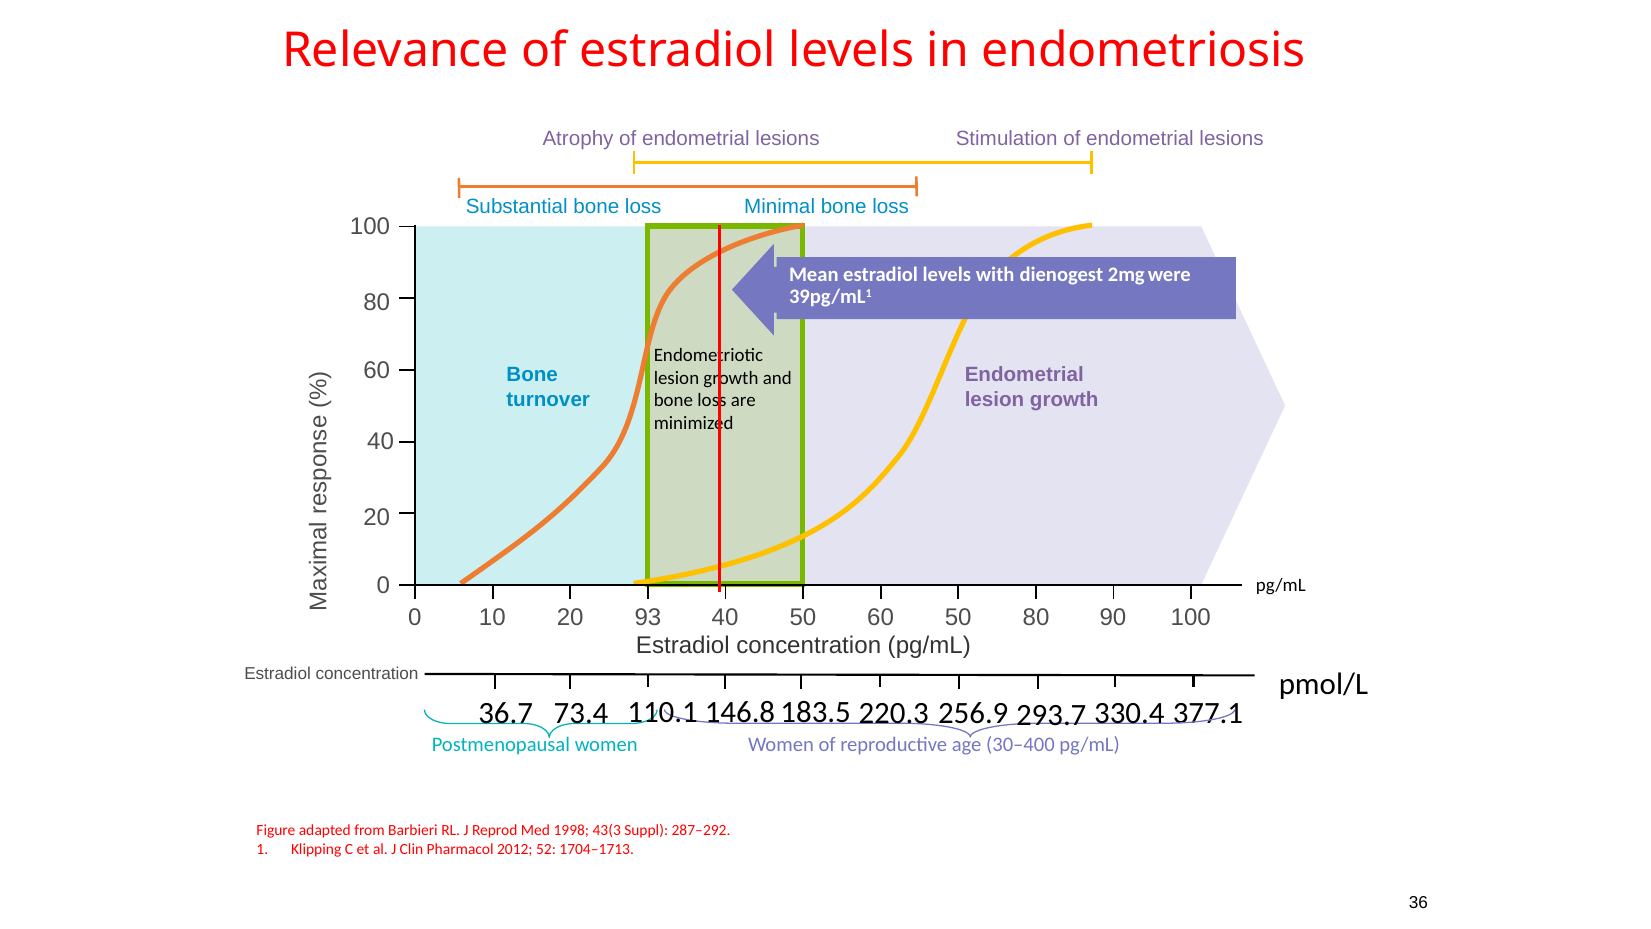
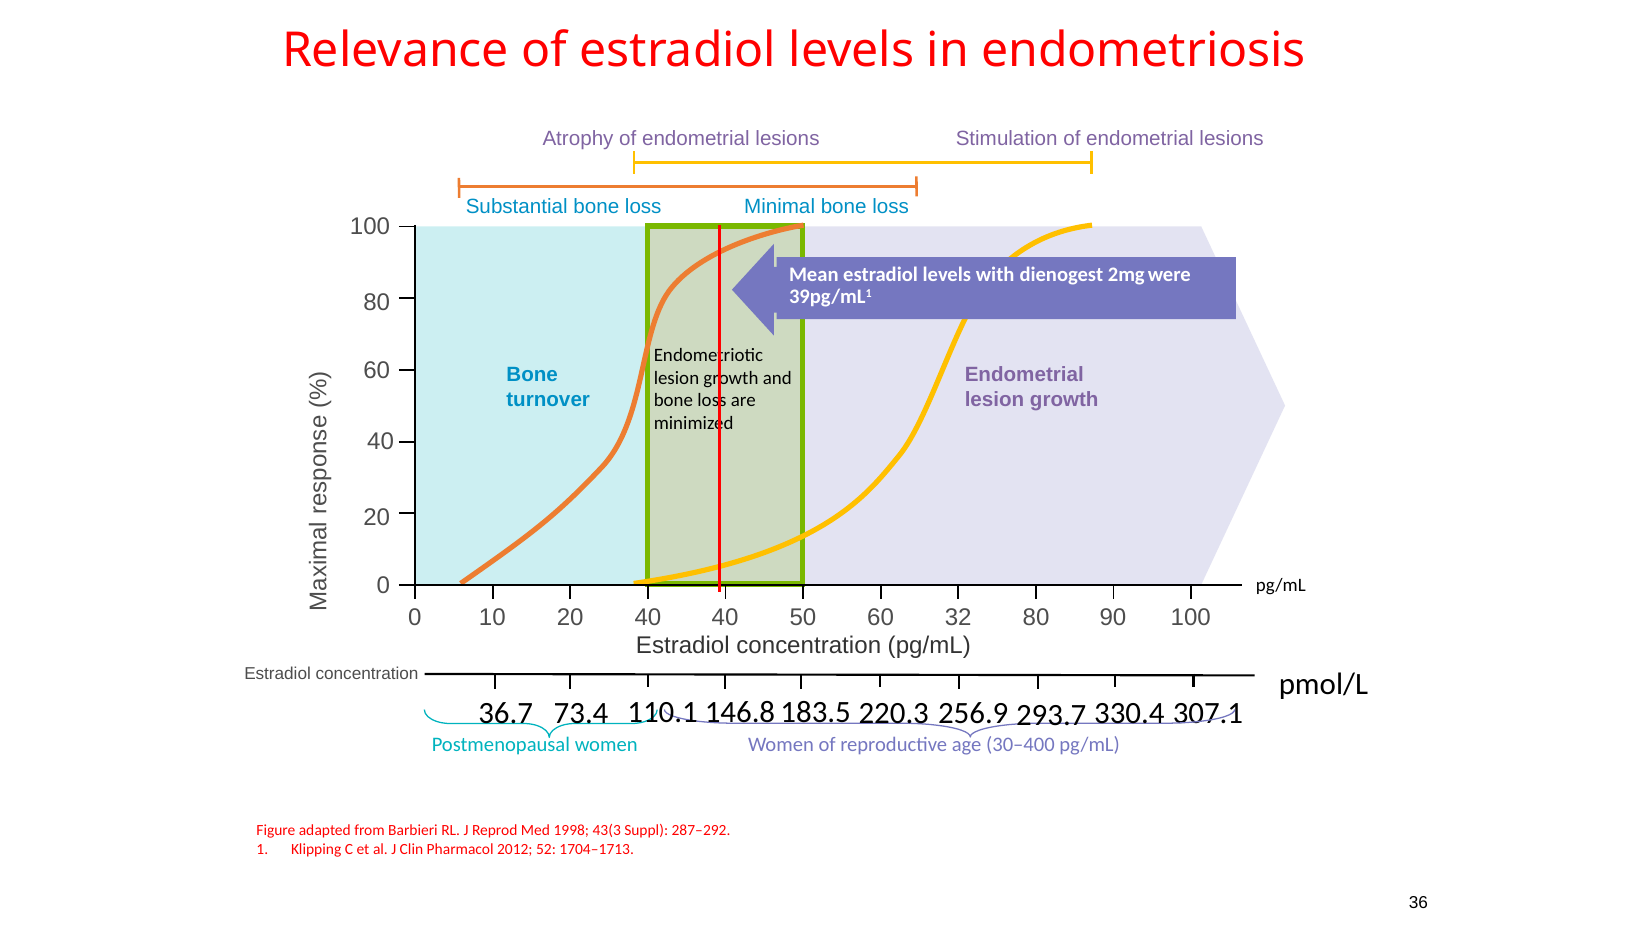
20 93: 93 -> 40
60 50: 50 -> 32
377.1: 377.1 -> 307.1
